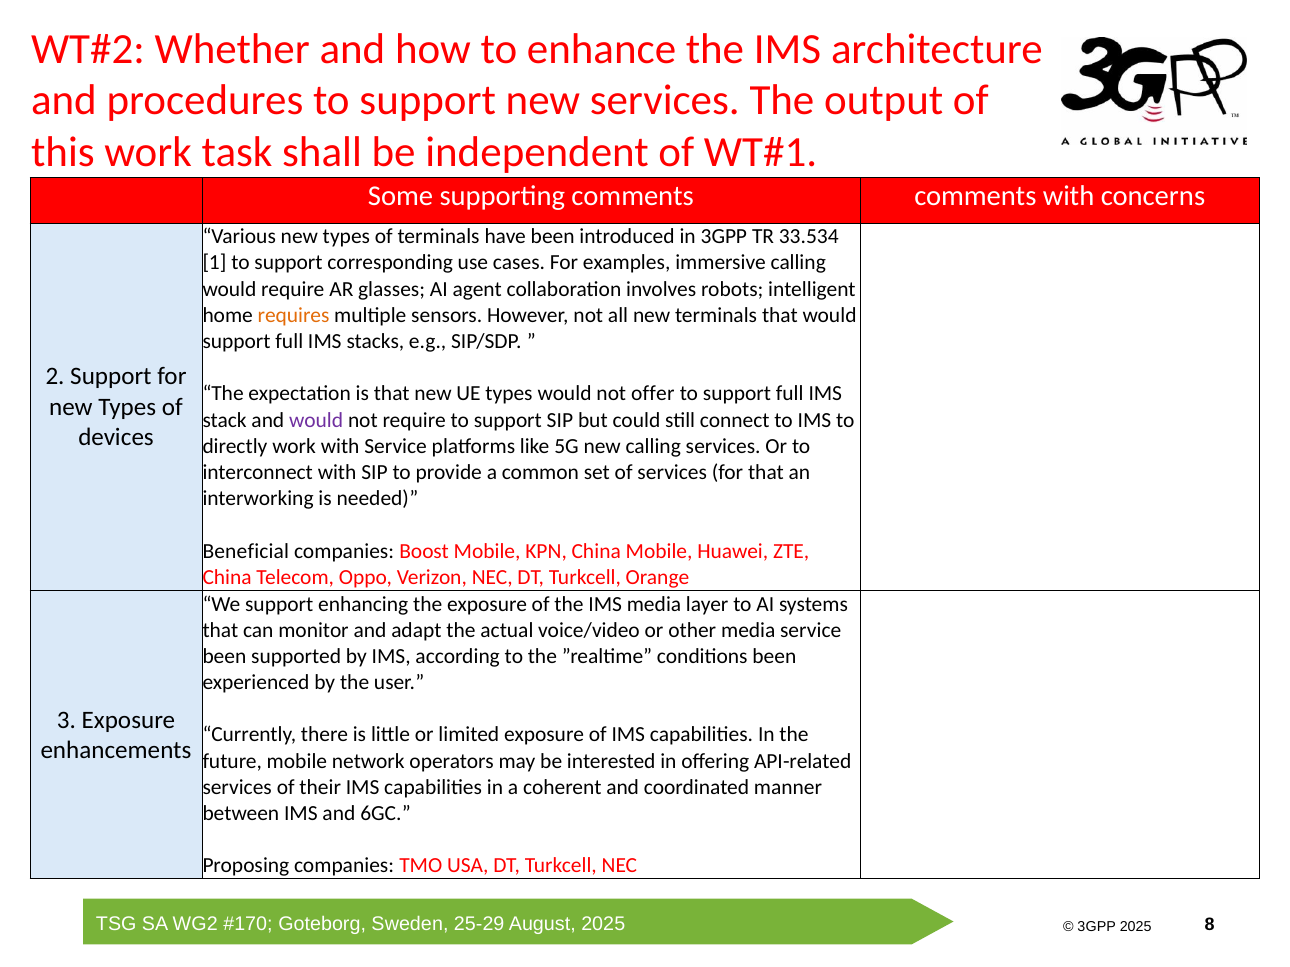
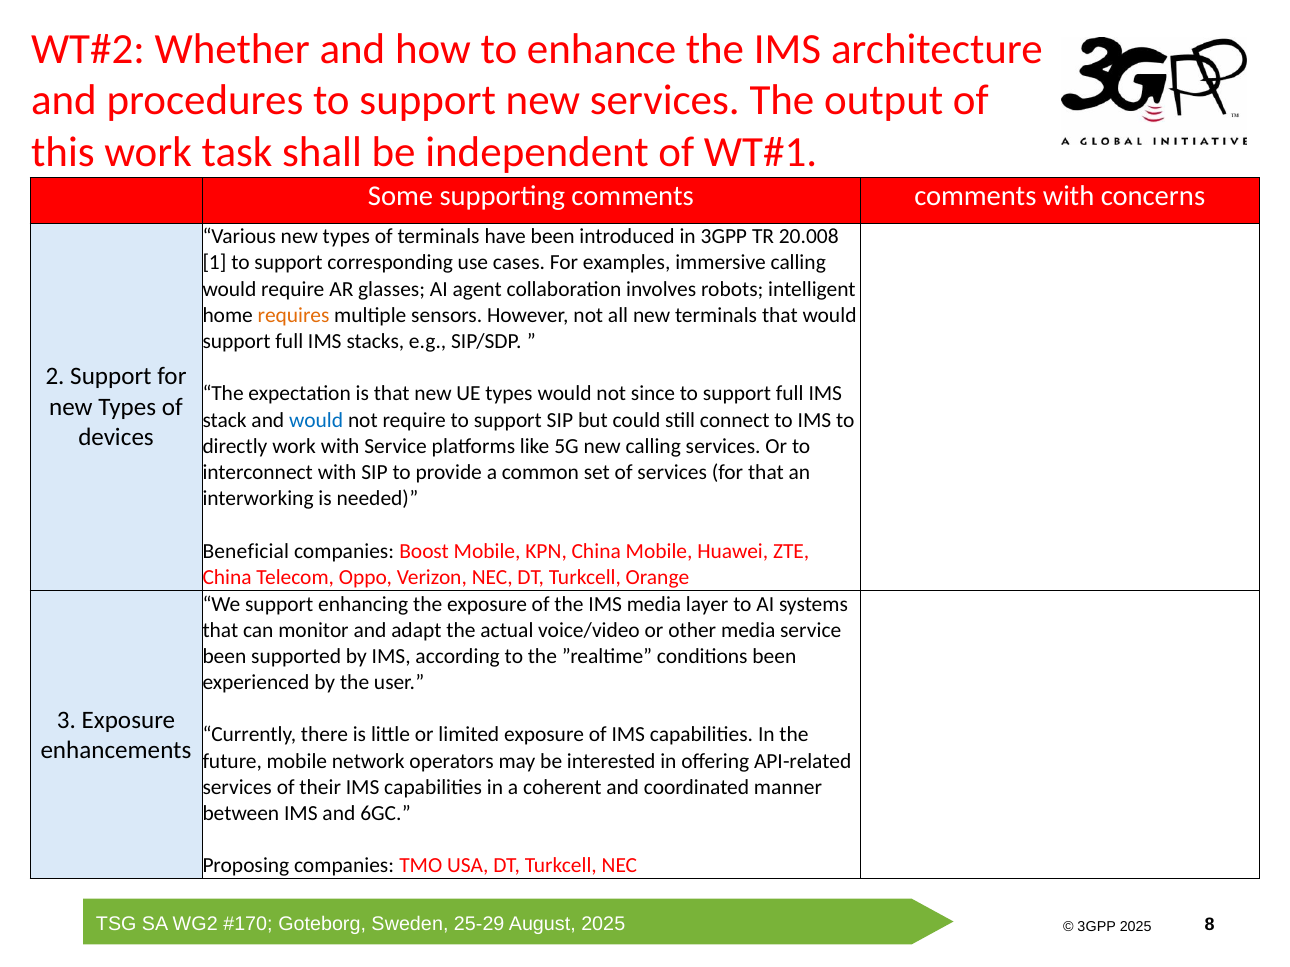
33.534: 33.534 -> 20.008
offer: offer -> since
would at (316, 420) colour: purple -> blue
